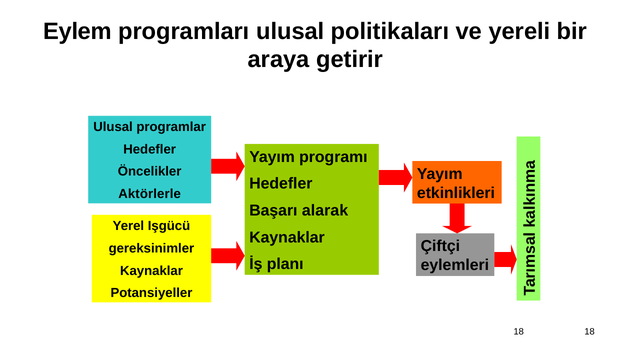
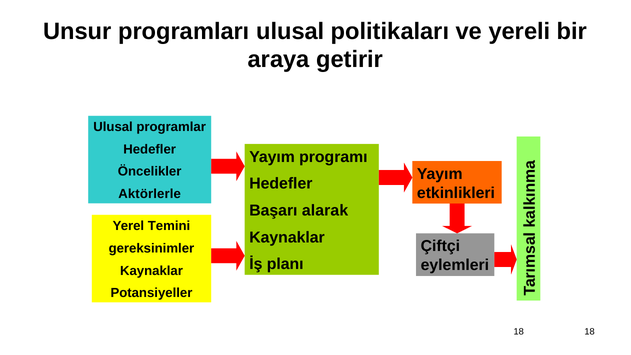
Eylem: Eylem -> Unsur
Işgücü: Işgücü -> Temini
